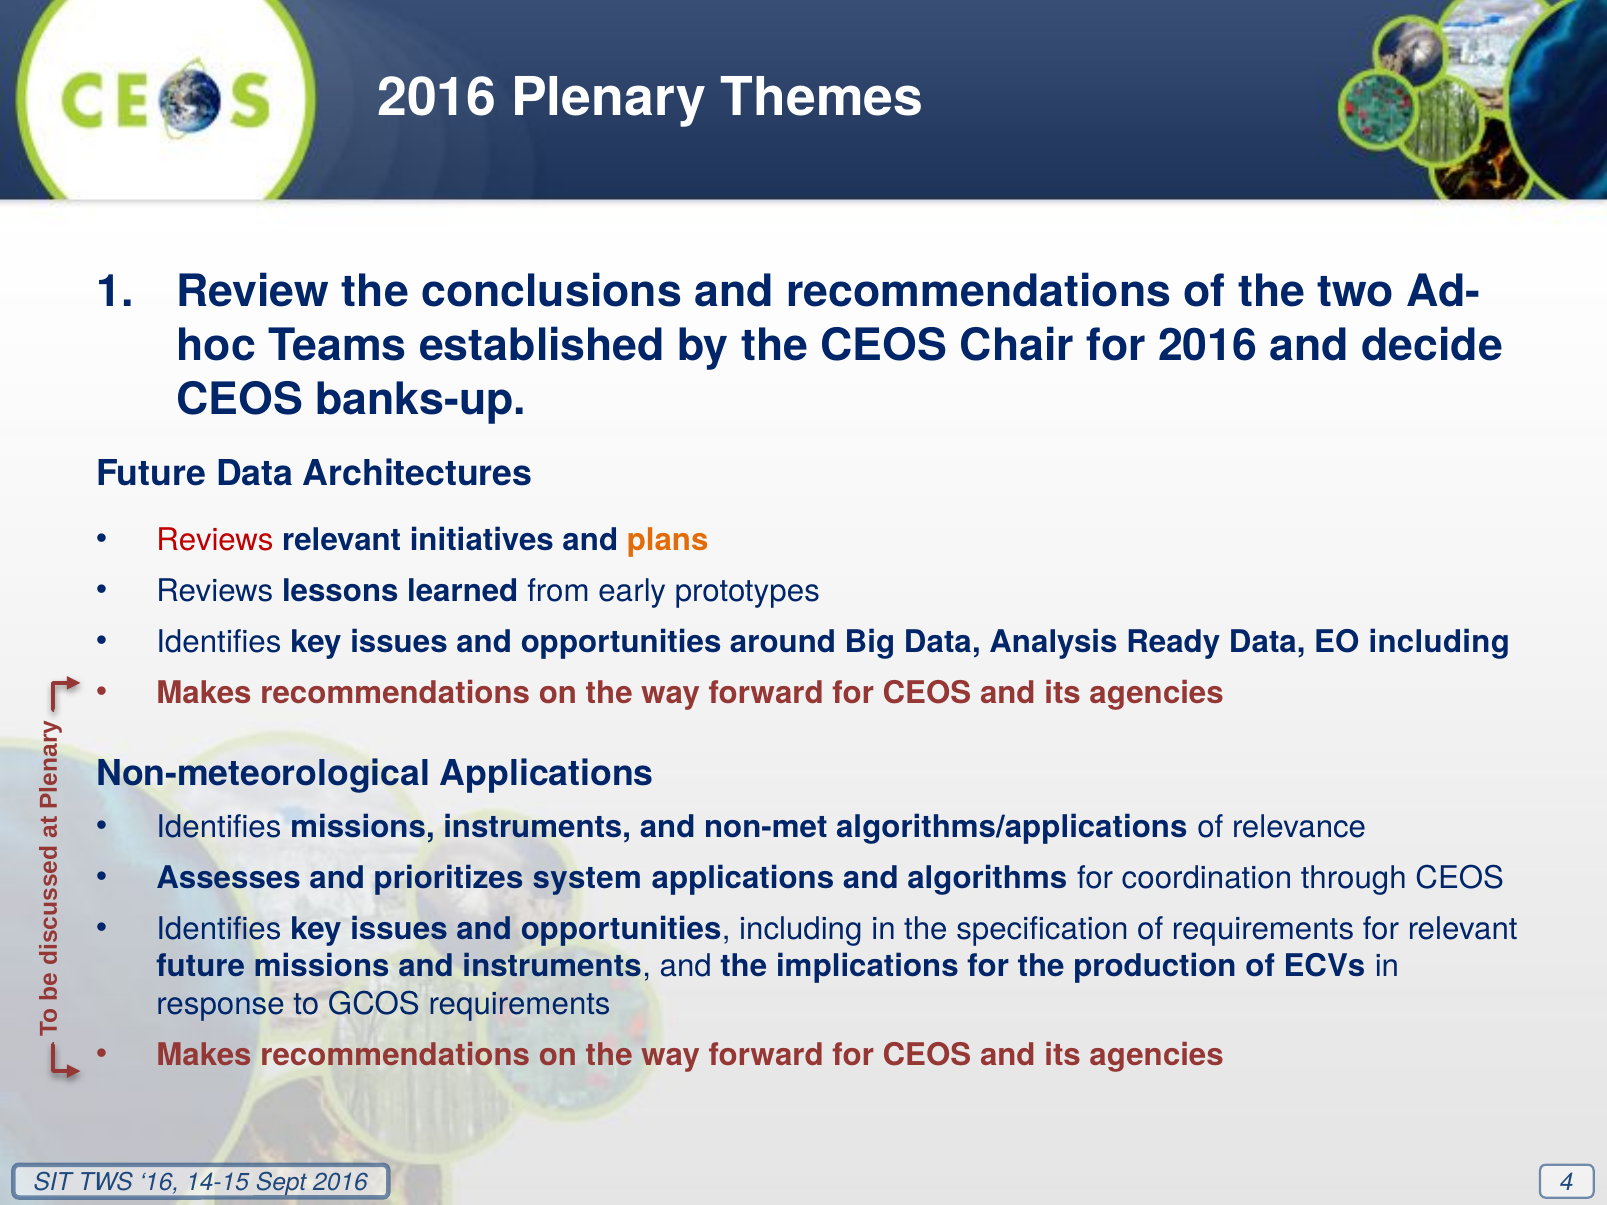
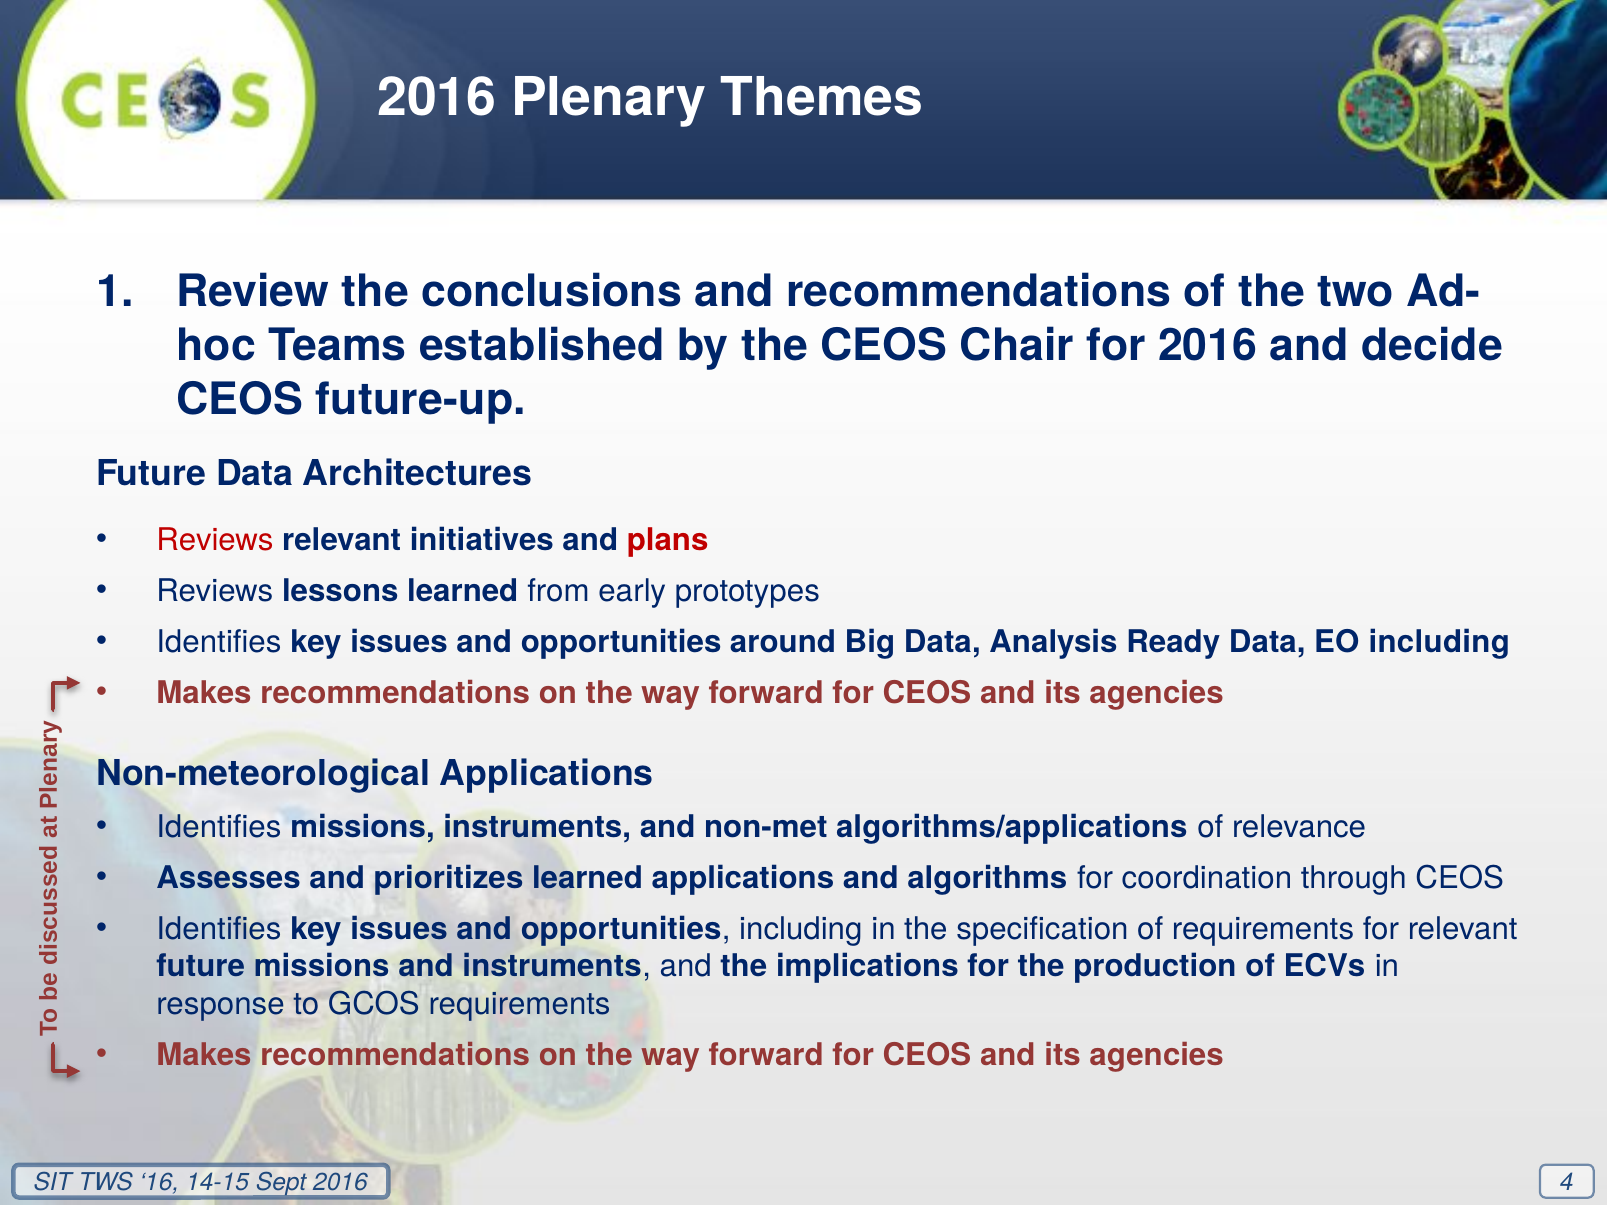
banks-up: banks-up -> future-up
plans colour: orange -> red
prioritizes system: system -> learned
